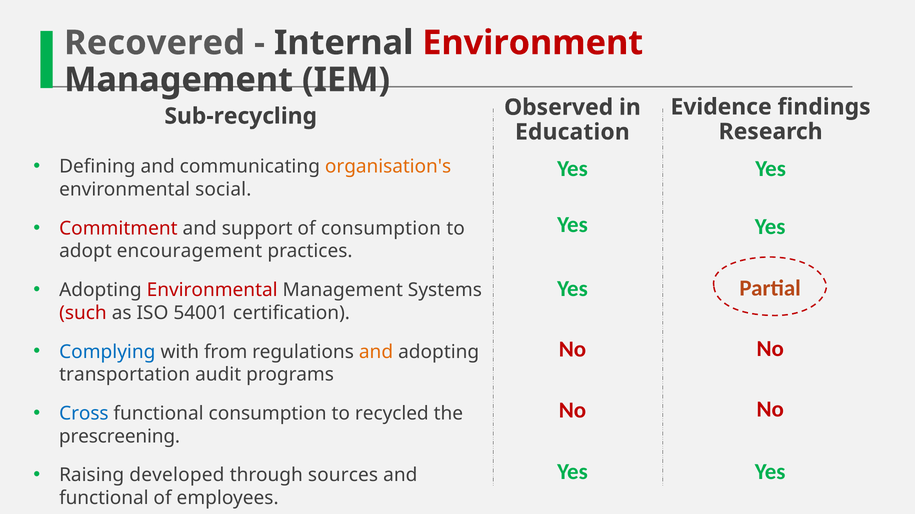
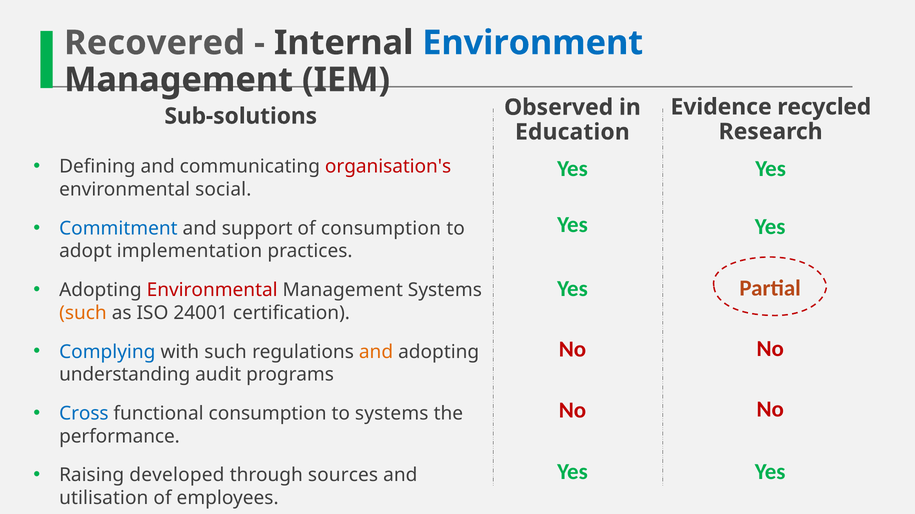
Environment colour: red -> blue
findings: findings -> recycled
Sub-recycling: Sub-recycling -> Sub-solutions
organisation's colour: orange -> red
Commitment colour: red -> blue
encouragement: encouragement -> implementation
such at (83, 313) colour: red -> orange
54001: 54001 -> 24001
with from: from -> such
transportation: transportation -> understanding
to recycled: recycled -> systems
prescreening: prescreening -> performance
functional at (104, 499): functional -> utilisation
